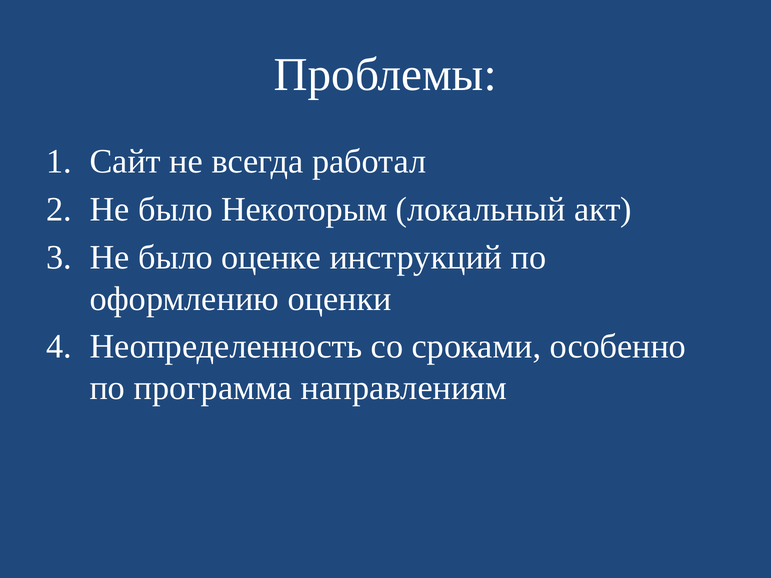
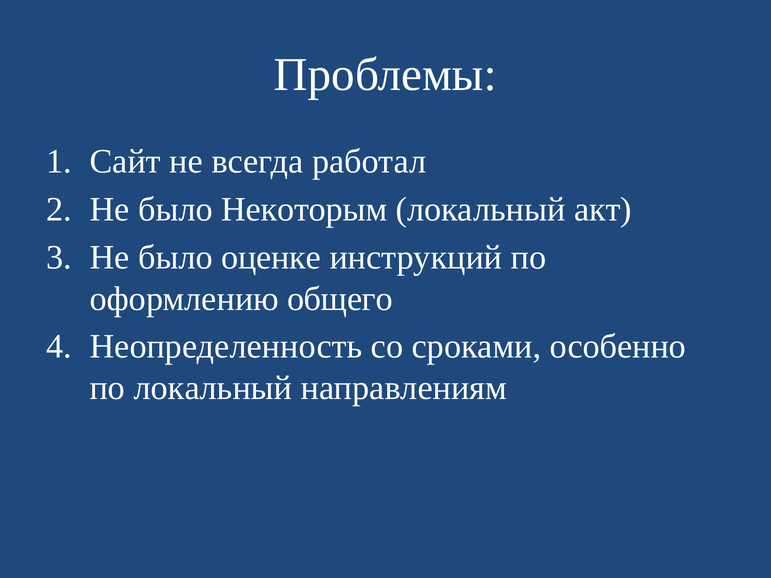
оценки: оценки -> общего
по программа: программа -> локальный
